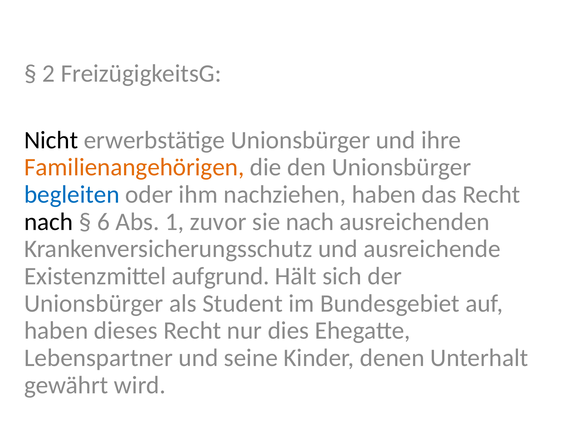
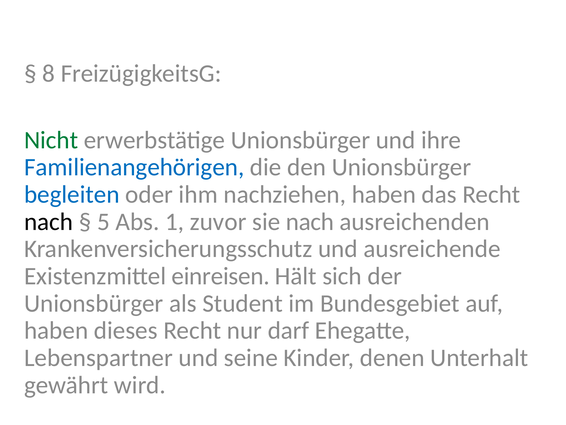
2: 2 -> 8
Nicht colour: black -> green
Familienangehörigen colour: orange -> blue
6: 6 -> 5
aufgrund: aufgrund -> einreisen
dies: dies -> darf
